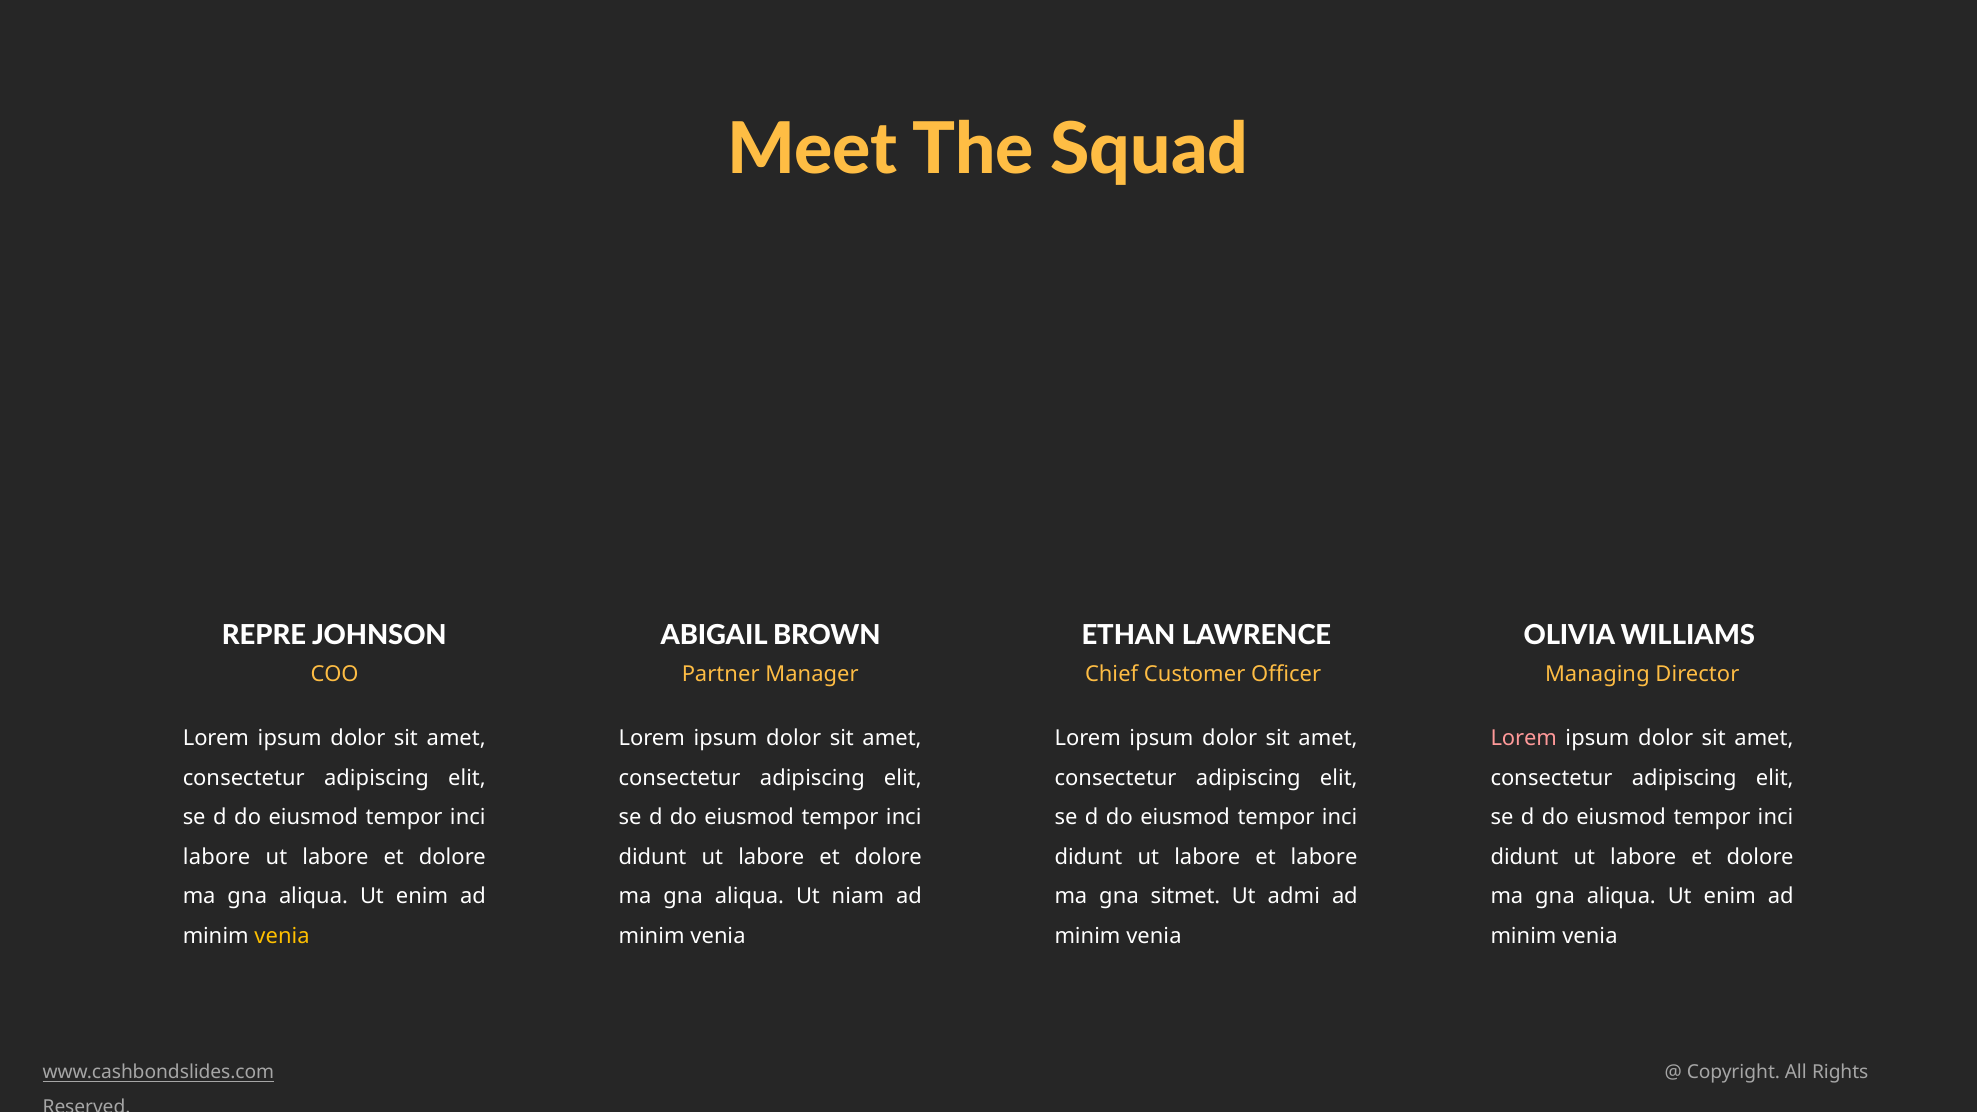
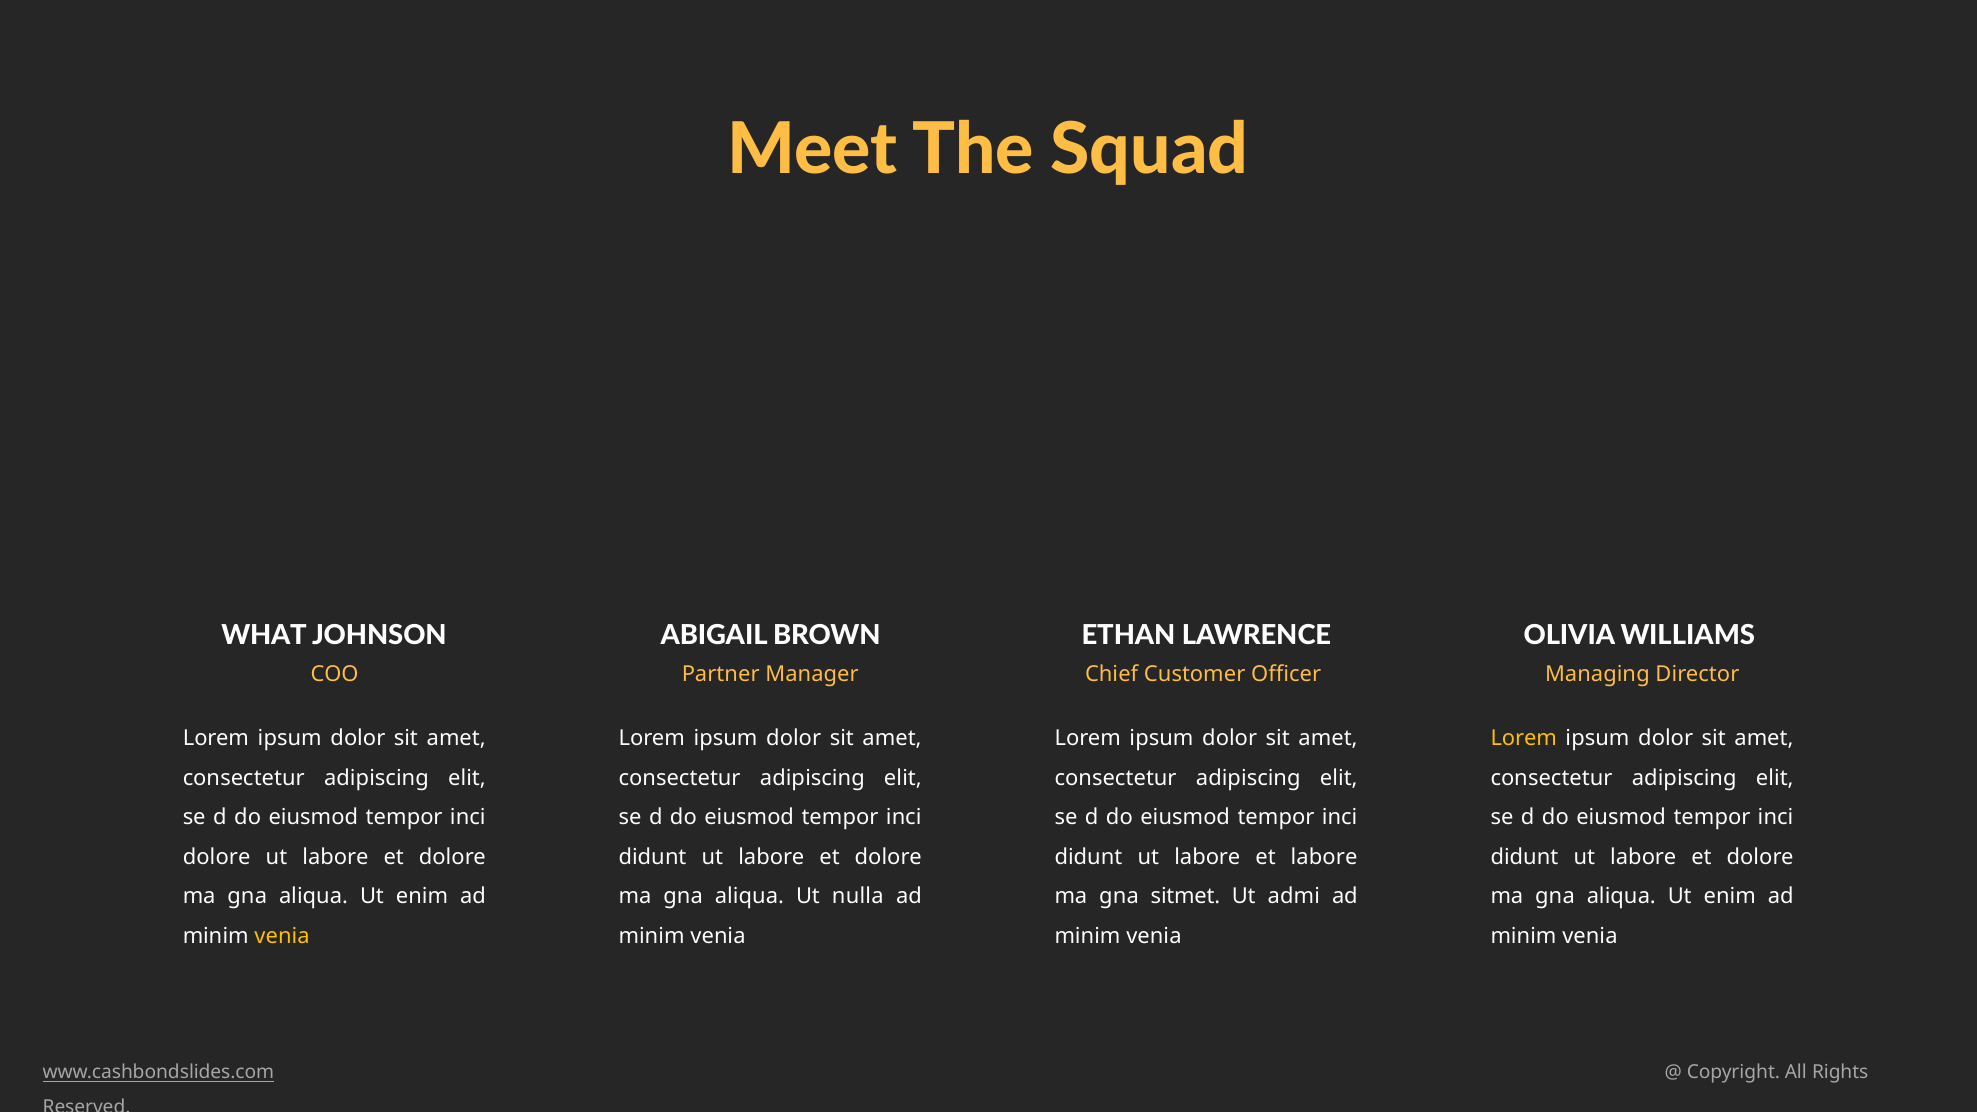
REPRE: REPRE -> WHAT
Lorem at (1524, 739) colour: pink -> yellow
labore at (217, 857): labore -> dolore
niam: niam -> nulla
